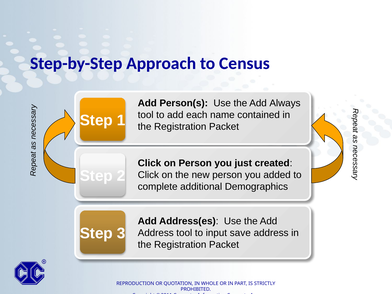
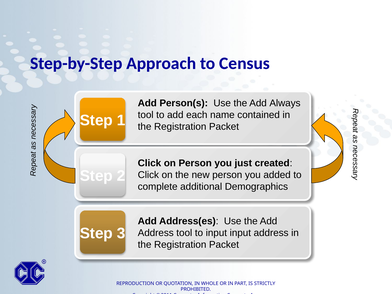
input save: save -> input
